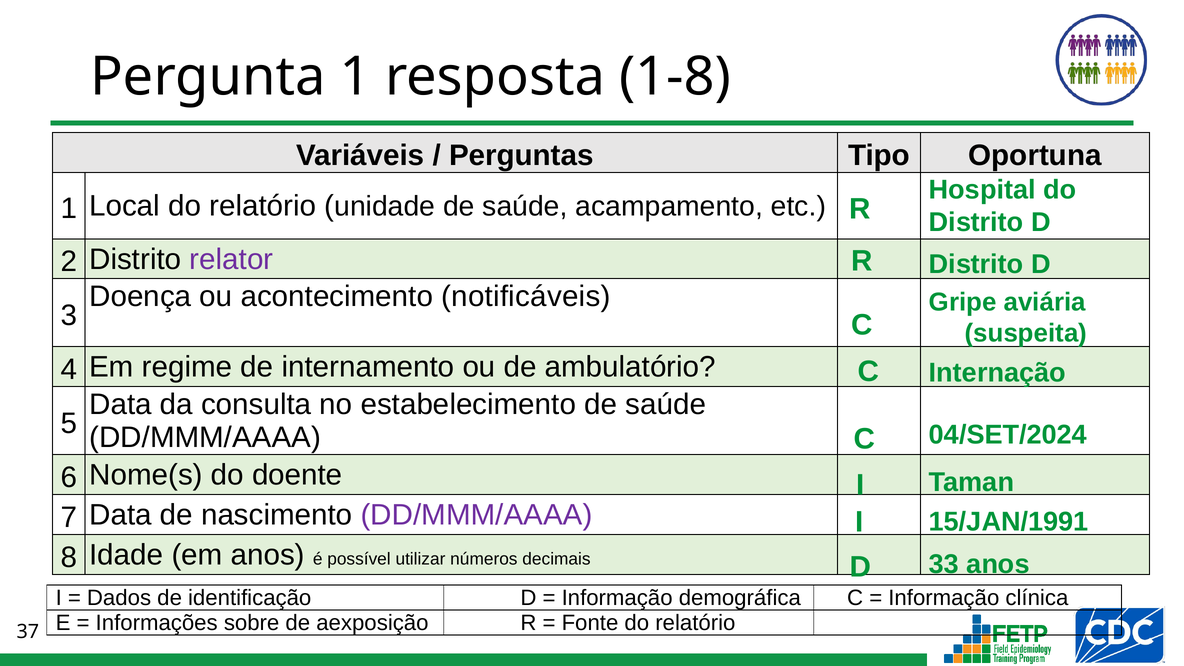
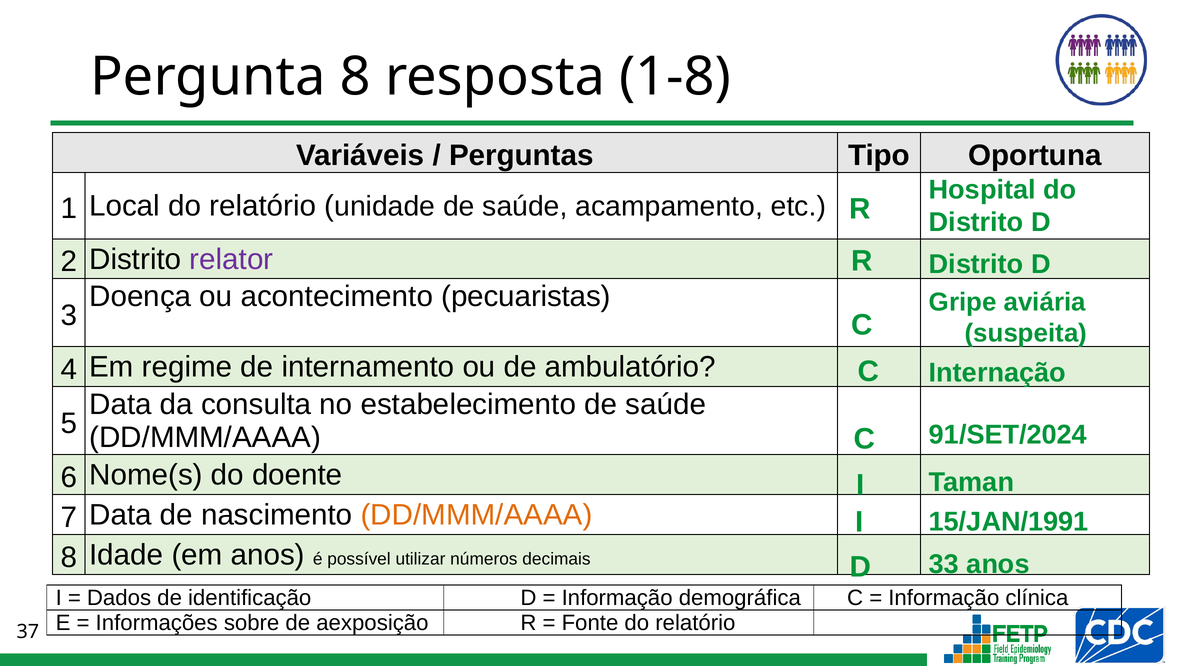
Pergunta 1: 1 -> 8
notificáveis: notificáveis -> pecuaristas
04/SET/2024: 04/SET/2024 -> 91/SET/2024
DD/MMM/AAAA at (476, 515) colour: purple -> orange
